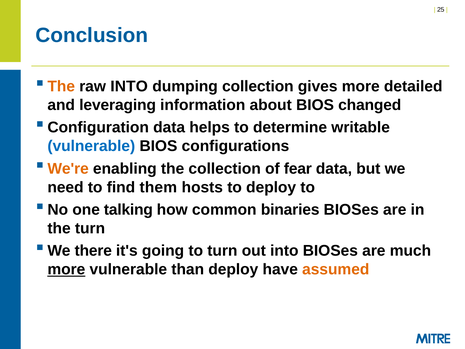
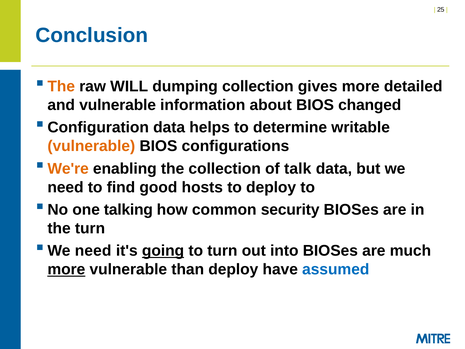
raw INTO: INTO -> WILL
and leveraging: leveraging -> vulnerable
vulnerable at (91, 146) colour: blue -> orange
fear: fear -> talk
them: them -> good
binaries: binaries -> security
there at (93, 251): there -> need
going underline: none -> present
assumed colour: orange -> blue
